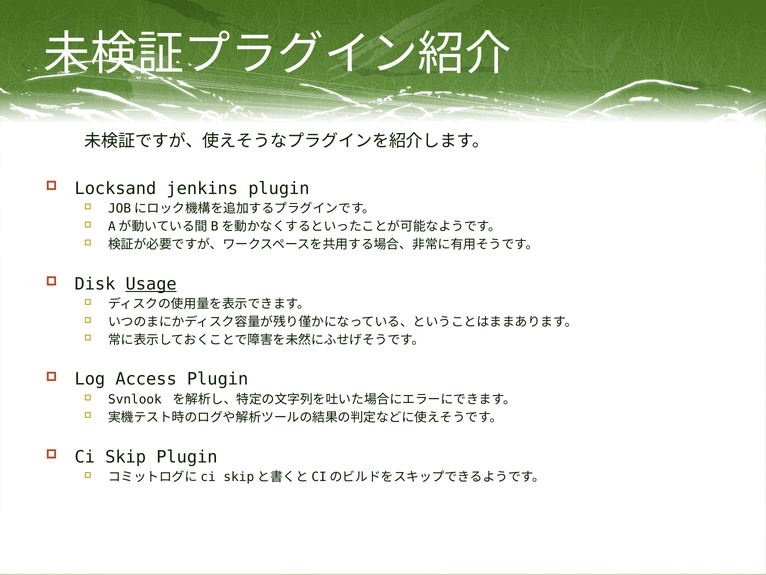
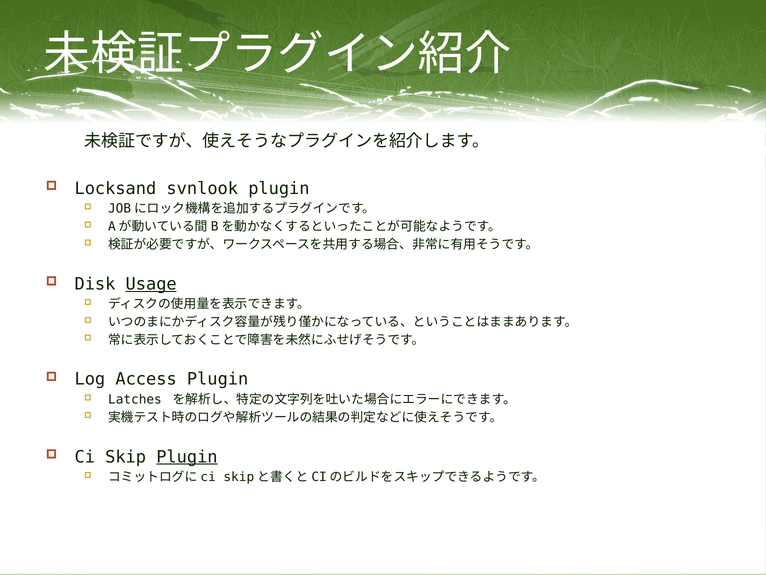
jenkins: jenkins -> svnlook
Svnlook: Svnlook -> Latches
Plugin at (187, 456) underline: none -> present
